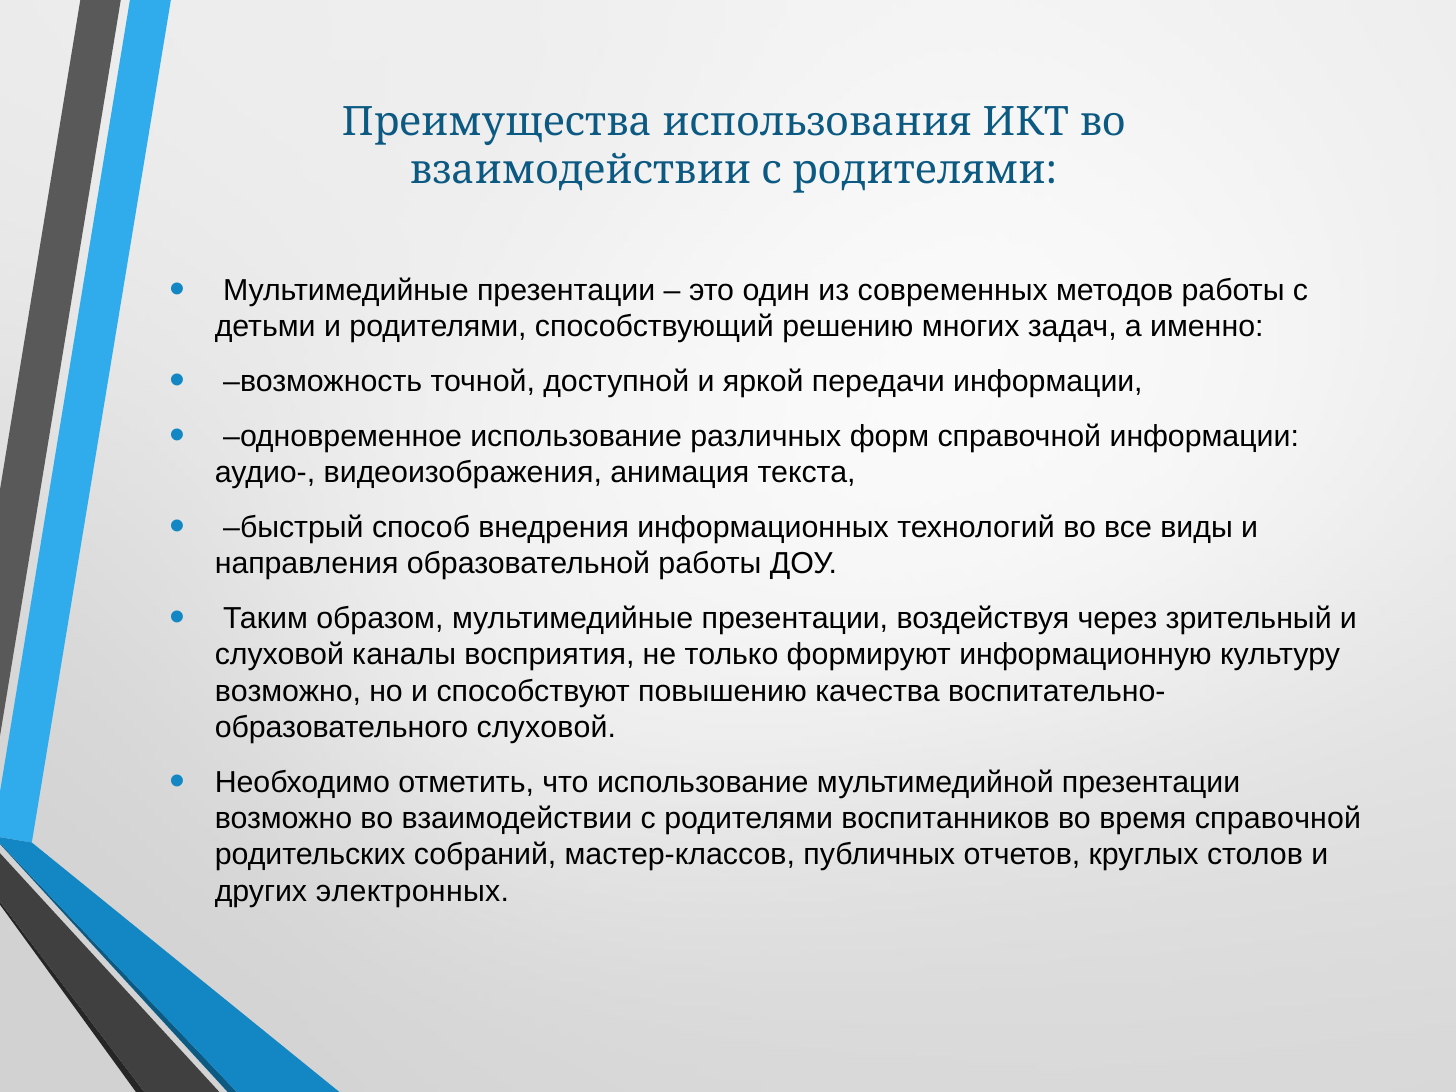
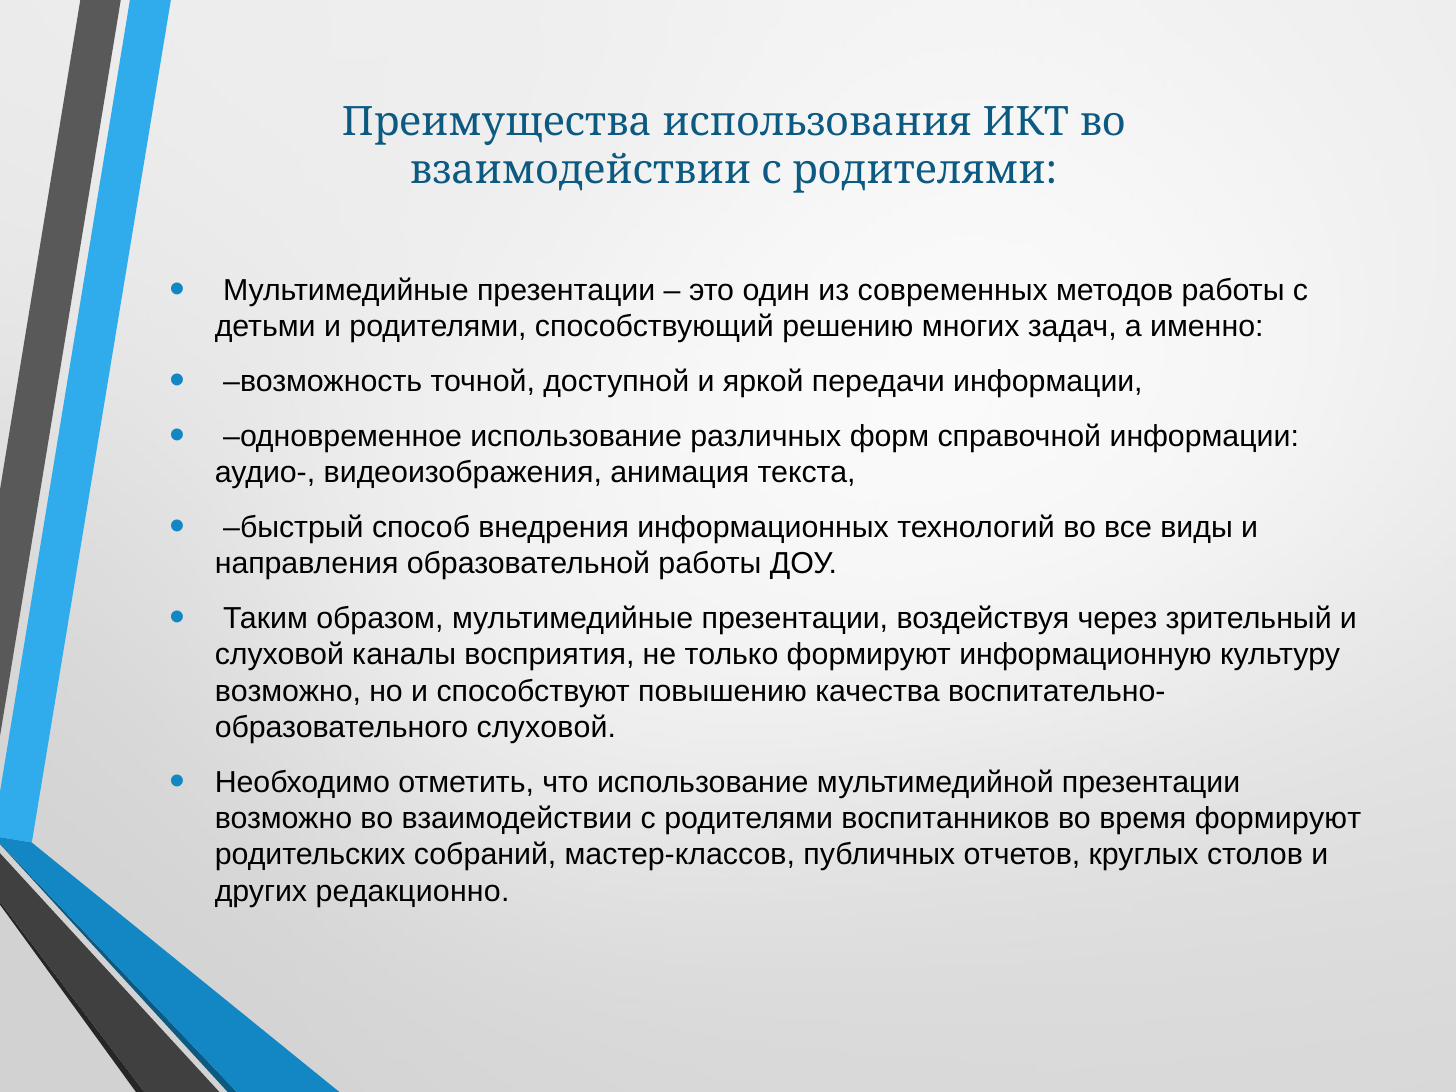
время справочной: справочной -> формируют
электронных: электронных -> редакционно
